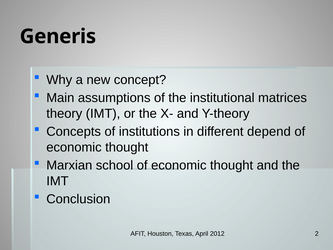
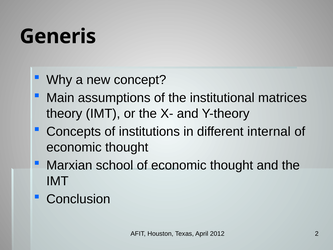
depend: depend -> internal
